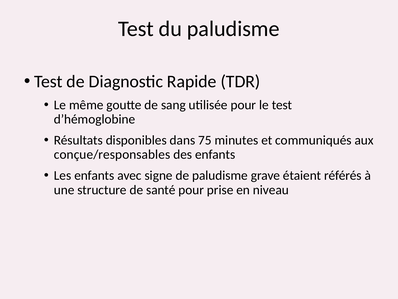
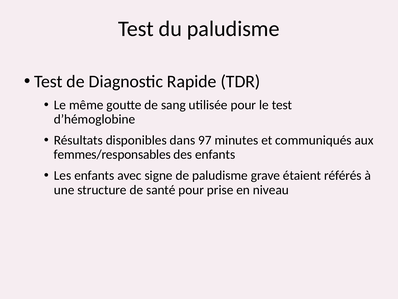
75: 75 -> 97
conçue/responsables: conçue/responsables -> femmes/responsables
